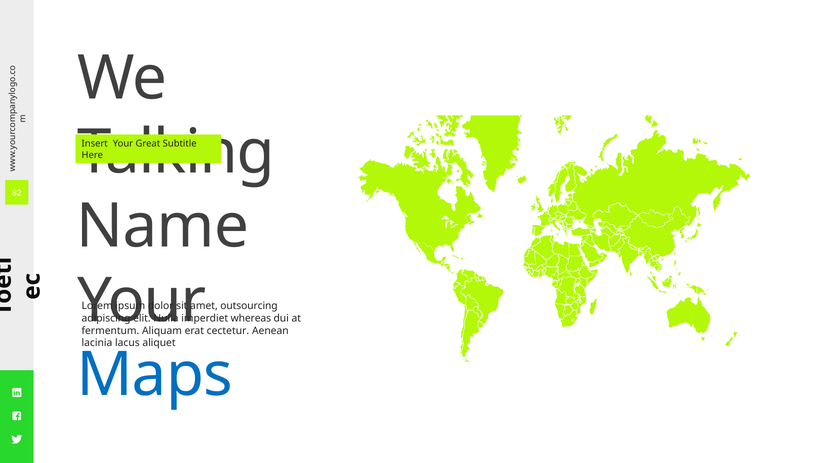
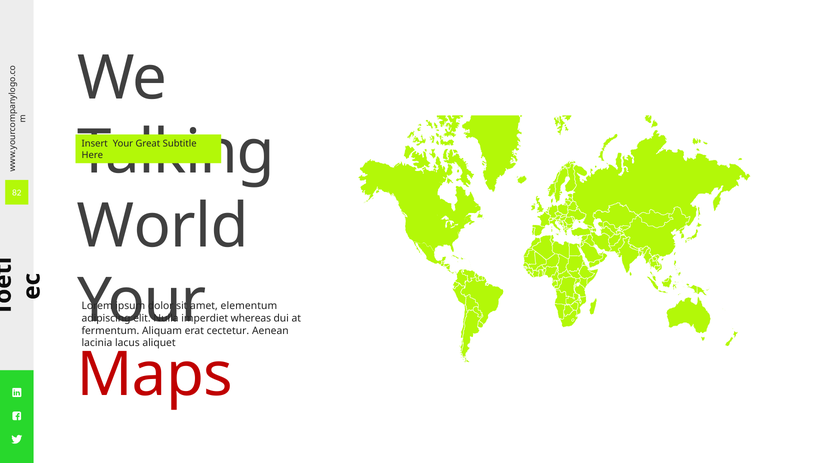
Name: Name -> World
outsourcing: outsourcing -> elementum
Maps colour: blue -> red
